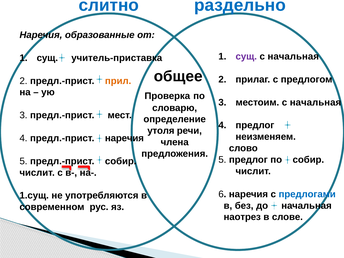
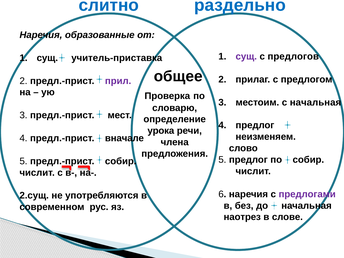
начальная at (293, 56): начальная -> предлогов
прил colour: orange -> purple
утоля: утоля -> урока
наречия at (124, 138): наречия -> вначале
предлогами colour: blue -> purple
1.сущ: 1.сущ -> 2.сущ
